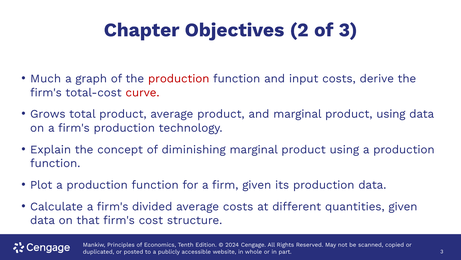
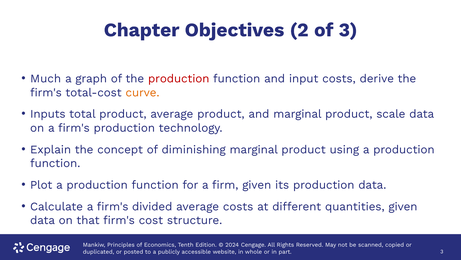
curve colour: red -> orange
Grows: Grows -> Inputs
and marginal product using: using -> scale
